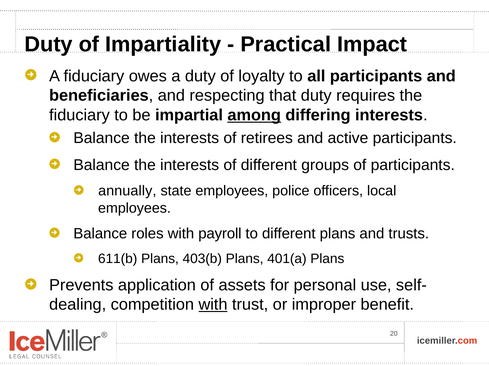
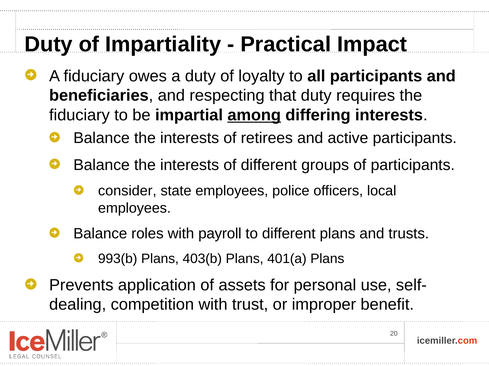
annually: annually -> consider
611(b: 611(b -> 993(b
with at (213, 305) underline: present -> none
